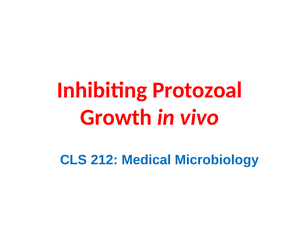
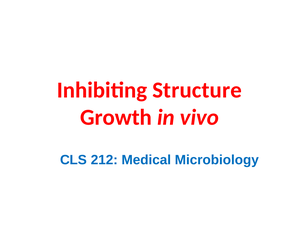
Protozoal: Protozoal -> Structure
